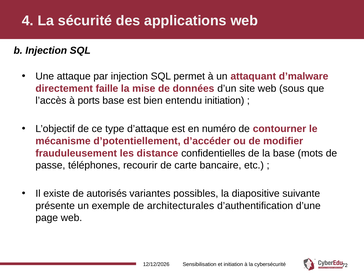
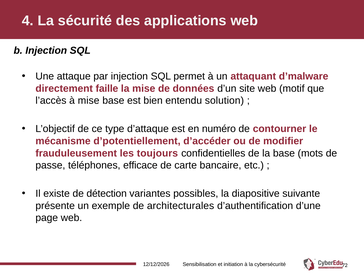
sous: sous -> motif
à ports: ports -> mise
entendu initiation: initiation -> solution
distance: distance -> toujours
recourir: recourir -> efficace
autorisés: autorisés -> détection
